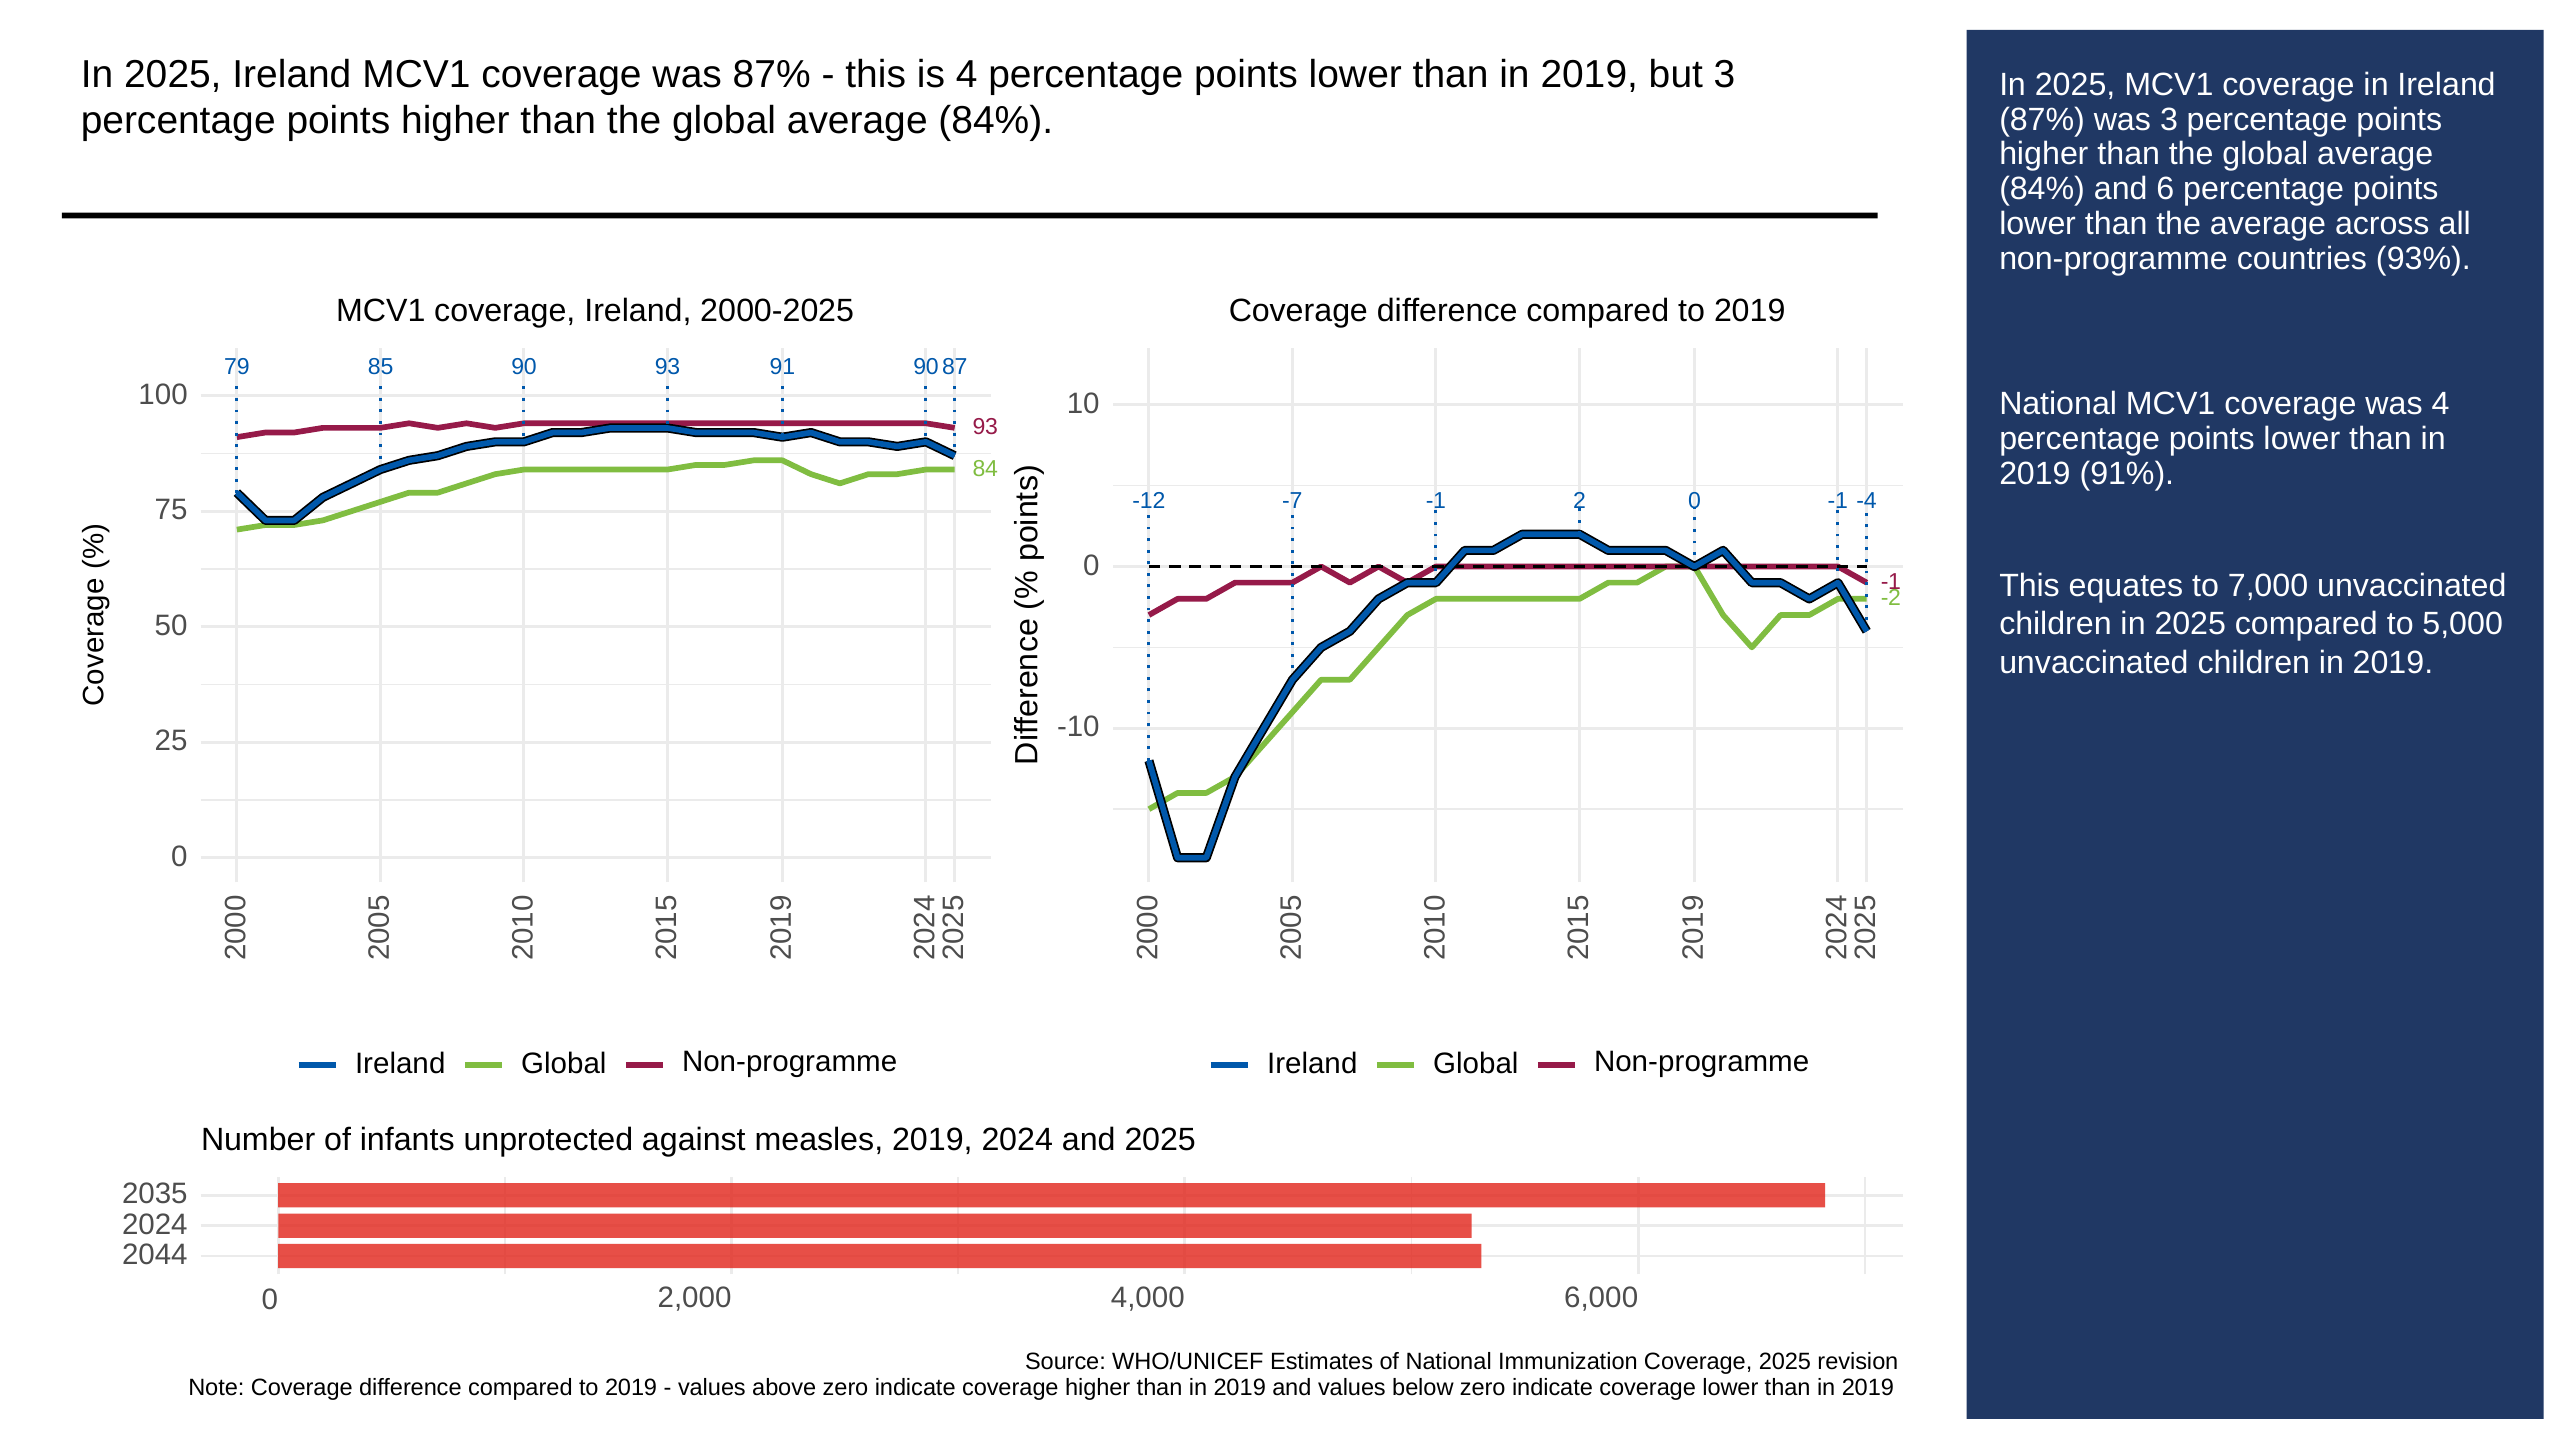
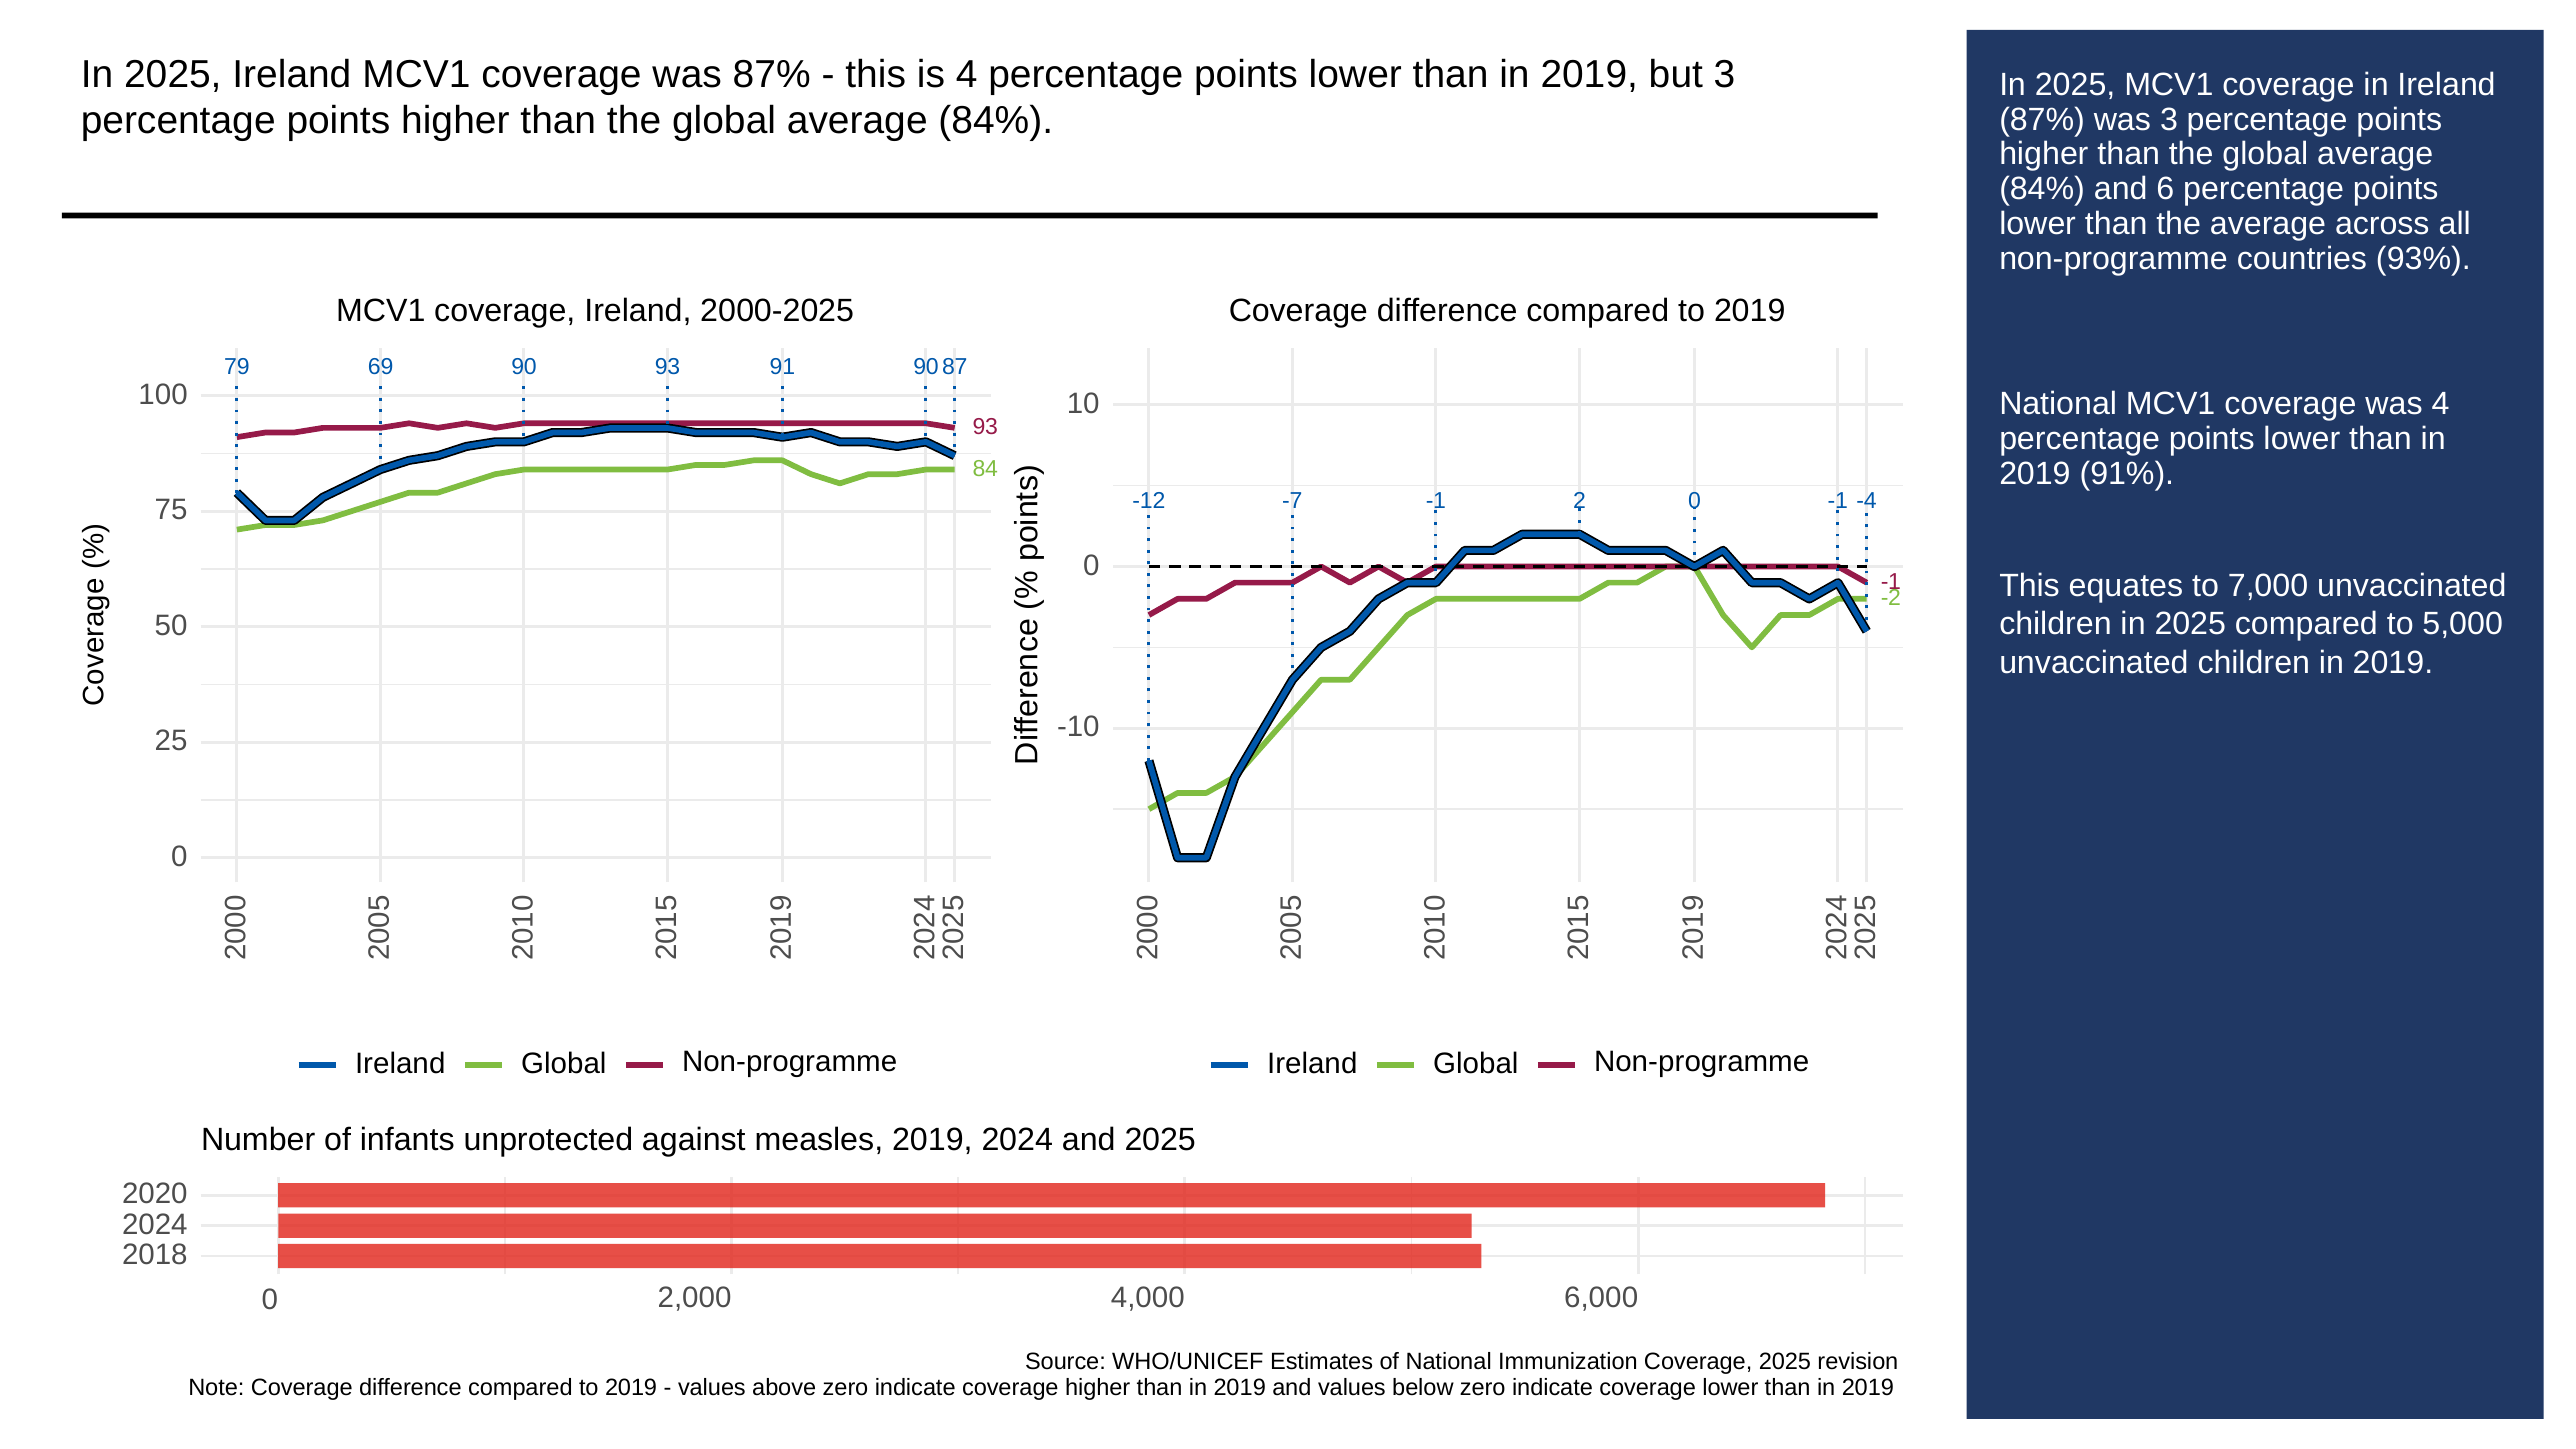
85: 85 -> 69
2035: 2035 -> 2020
2044: 2044 -> 2018
